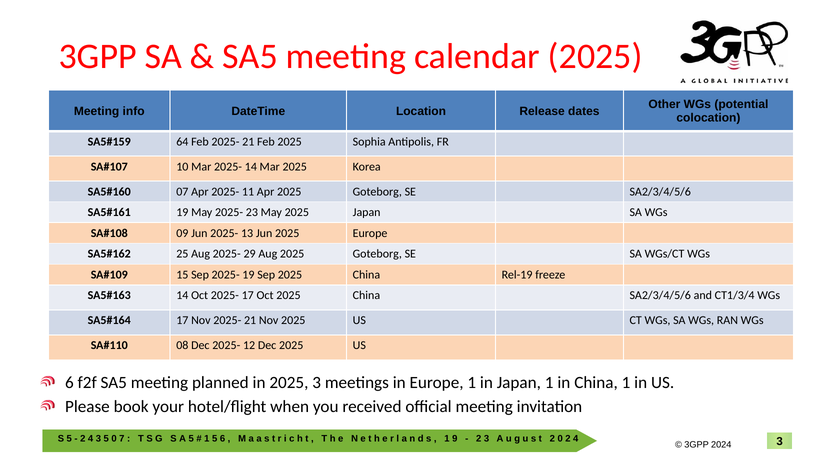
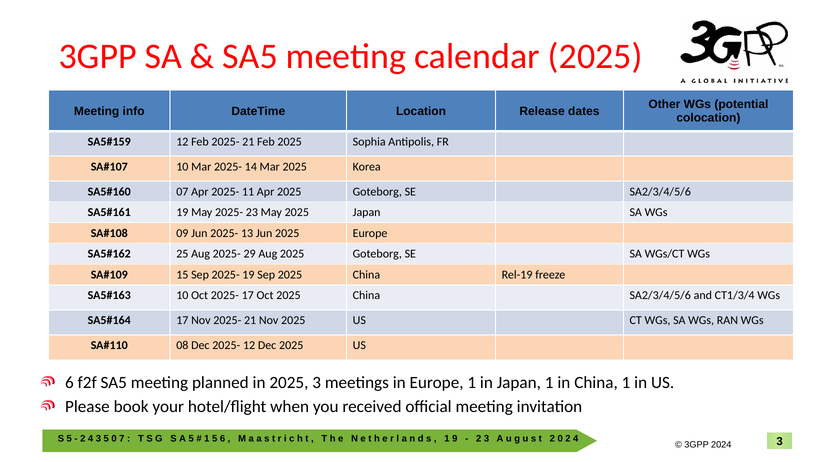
64 at (182, 142): 64 -> 12
14 at (182, 296): 14 -> 10
